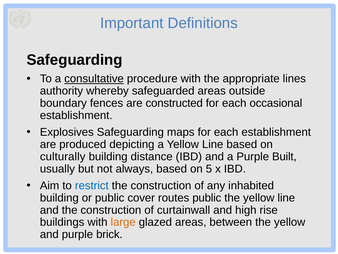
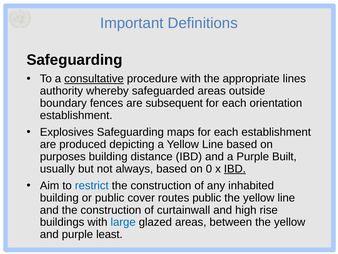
constructed: constructed -> subsequent
occasional: occasional -> orientation
culturally: culturally -> purposes
5: 5 -> 0
IBD at (235, 168) underline: none -> present
large colour: orange -> blue
brick: brick -> least
